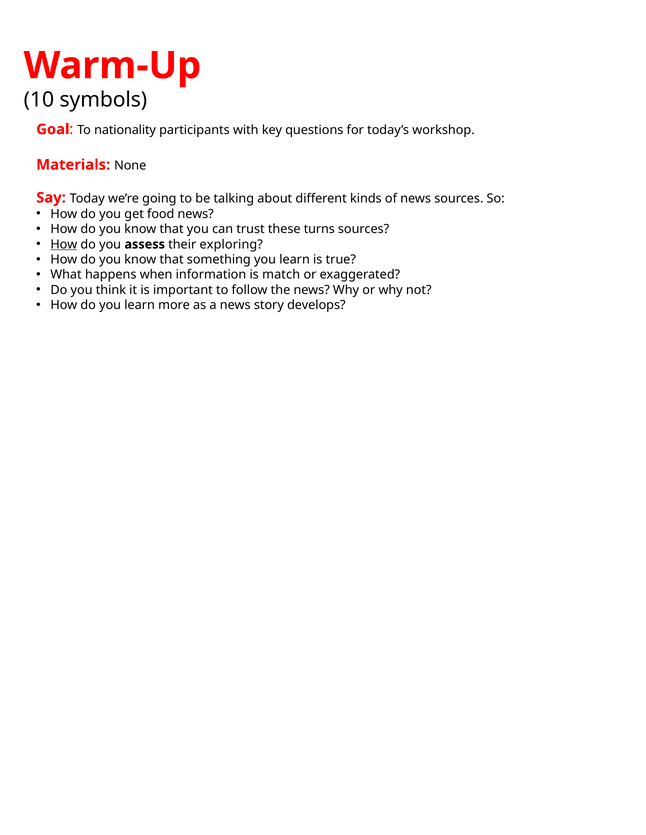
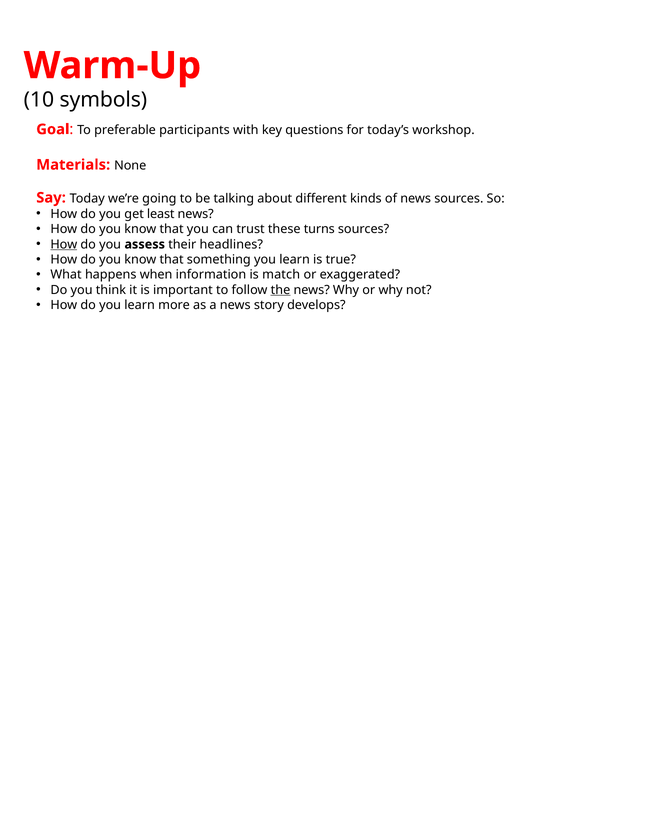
nationality: nationality -> preferable
food: food -> least
exploring: exploring -> headlines
the underline: none -> present
